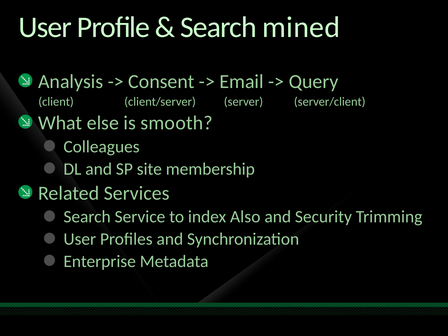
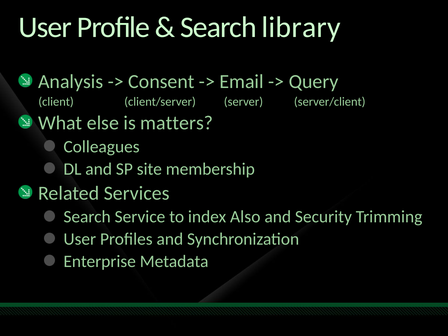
mined: mined -> library
smooth: smooth -> matters
